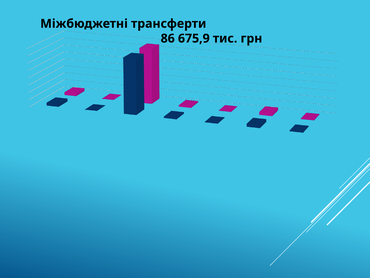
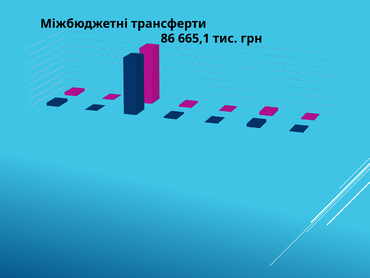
675,9: 675,9 -> 665,1
